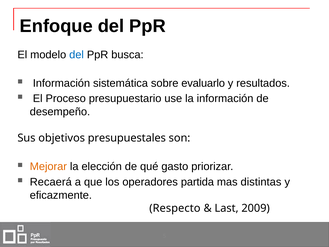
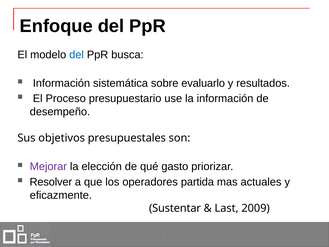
Mejorar colour: orange -> purple
Recaerá: Recaerá -> Resolver
distintas: distintas -> actuales
Respecto: Respecto -> Sustentar
